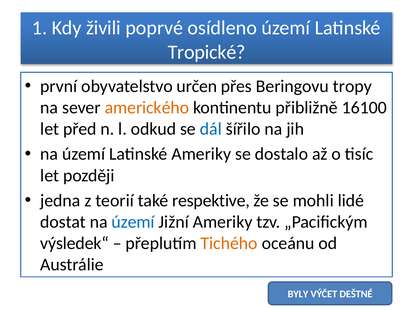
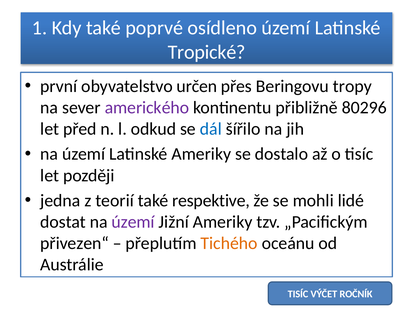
Kdy živili: živili -> také
amerického colour: orange -> purple
16100: 16100 -> 80296
území at (133, 222) colour: blue -> purple
výsledek“: výsledek“ -> přivezen“
BYLY at (298, 294): BYLY -> TISÍC
DEŠTNÉ: DEŠTNÉ -> ROČNÍK
